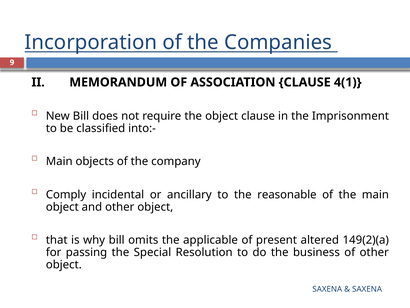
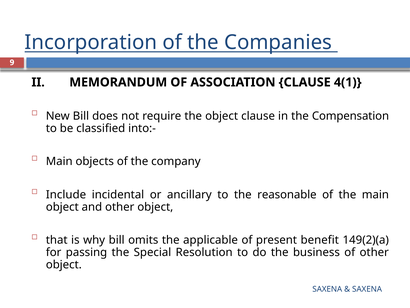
Imprisonment: Imprisonment -> Compensation
Comply: Comply -> Include
altered: altered -> benefit
